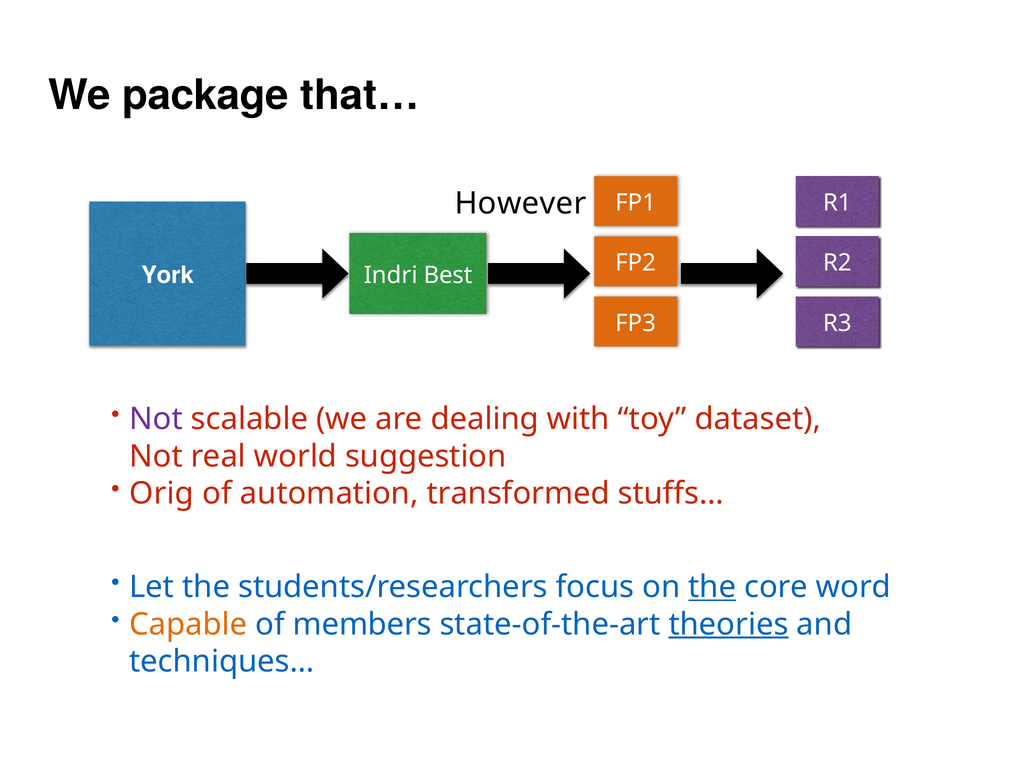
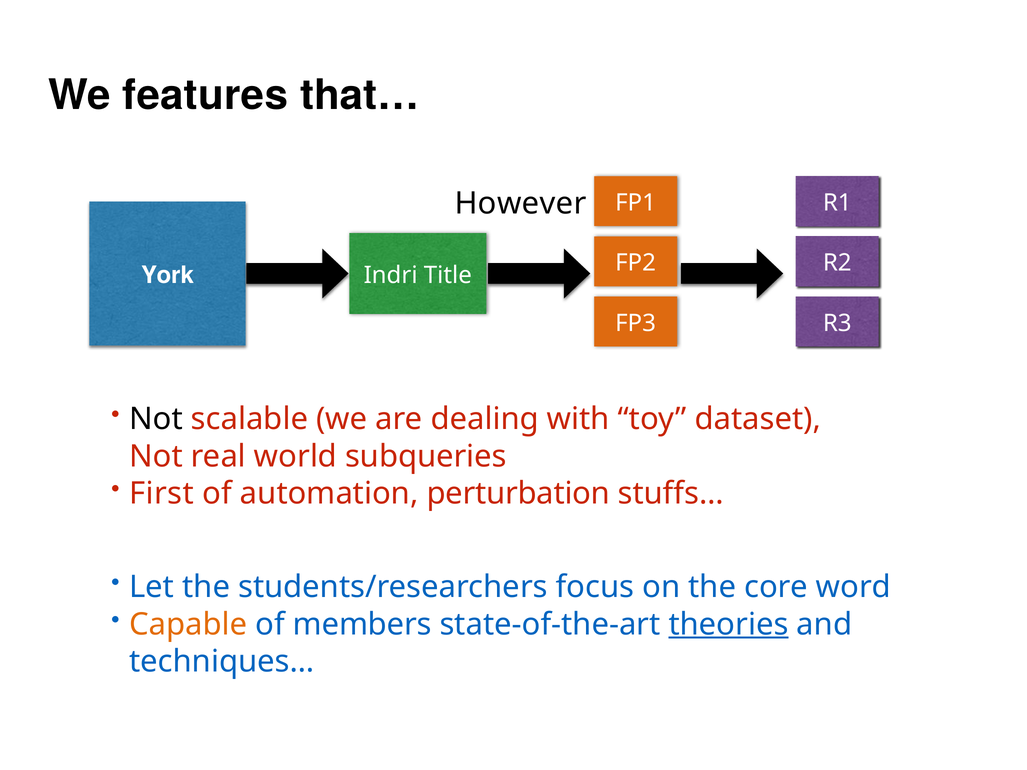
package: package -> features
Best: Best -> Title
Not at (156, 419) colour: purple -> black
suggestion: suggestion -> subqueries
Orig: Orig -> First
transformed: transformed -> perturbation
the at (712, 587) underline: present -> none
